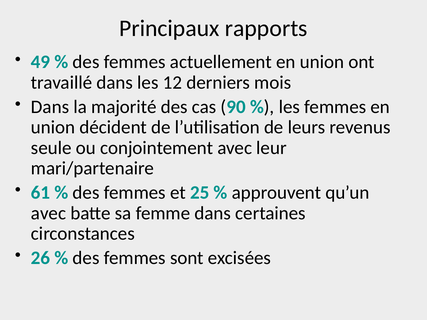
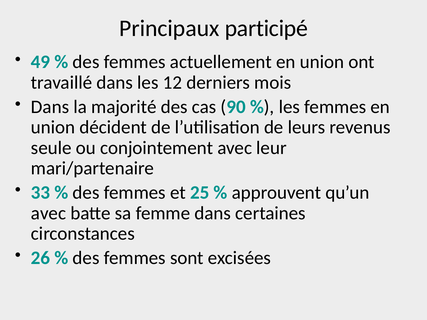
rapports: rapports -> participé
61: 61 -> 33
